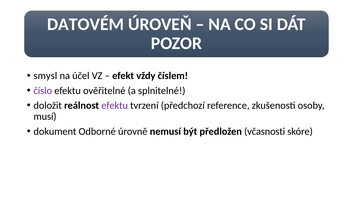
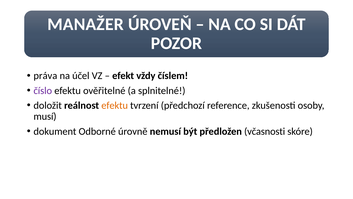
DATOVÉM: DATOVÉM -> MANAŽER
smysl: smysl -> práva
efektu at (115, 105) colour: purple -> orange
